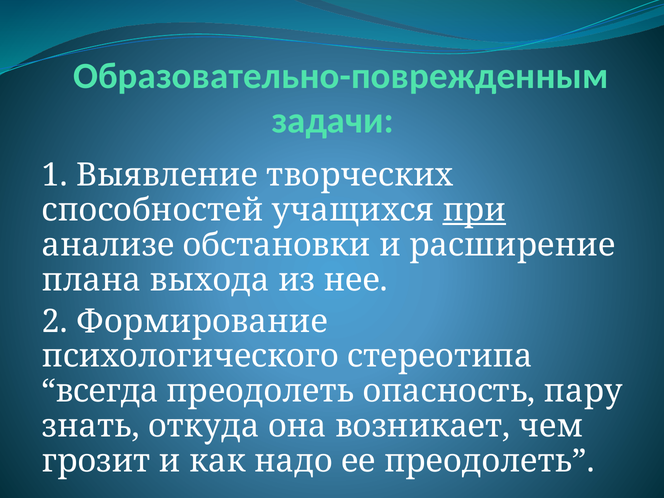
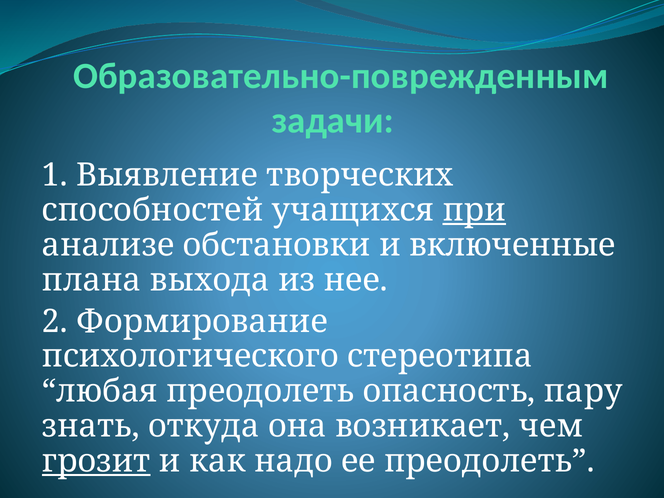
расширение: расширение -> включенные
всегда: всегда -> любая
грозит underline: none -> present
